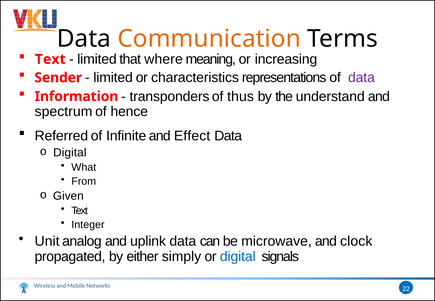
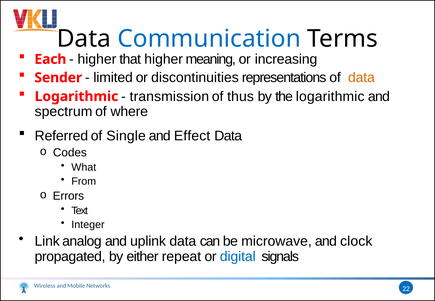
Communication colour: orange -> blue
Text at (50, 59): Text -> Each
limited at (97, 59): limited -> higher
that where: where -> higher
characteristics: characteristics -> discontinuities
data at (361, 78) colour: purple -> orange
Information at (76, 97): Information -> Logarithmic
transponders: transponders -> transmission
the understand: understand -> logarithmic
hence: hence -> where
Infinite: Infinite -> Single
Digital at (70, 153): Digital -> Codes
Given: Given -> Errors
Unit: Unit -> Link
simply: simply -> repeat
